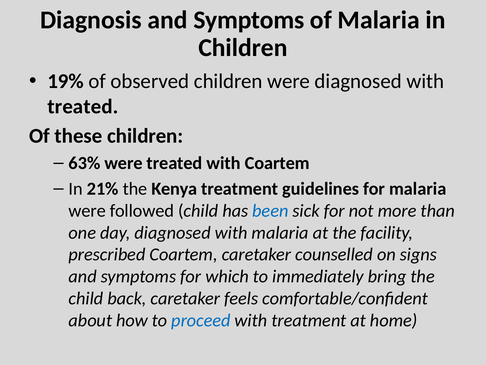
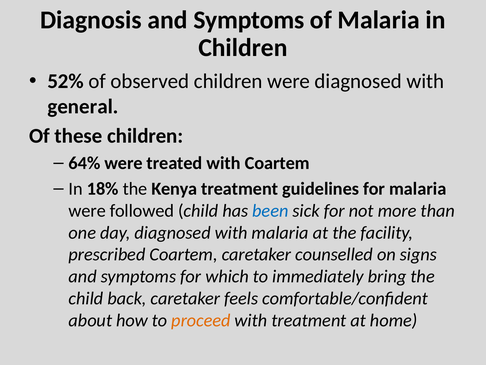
19%: 19% -> 52%
treated at (83, 106): treated -> general
63%: 63% -> 64%
21%: 21% -> 18%
proceed colour: blue -> orange
